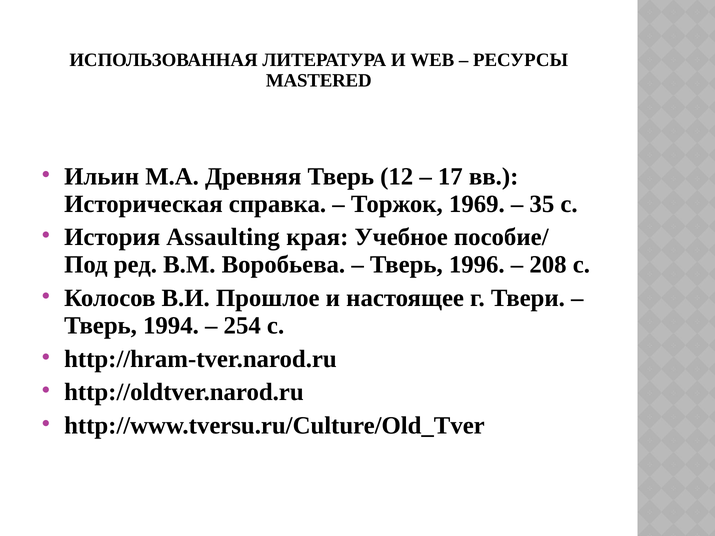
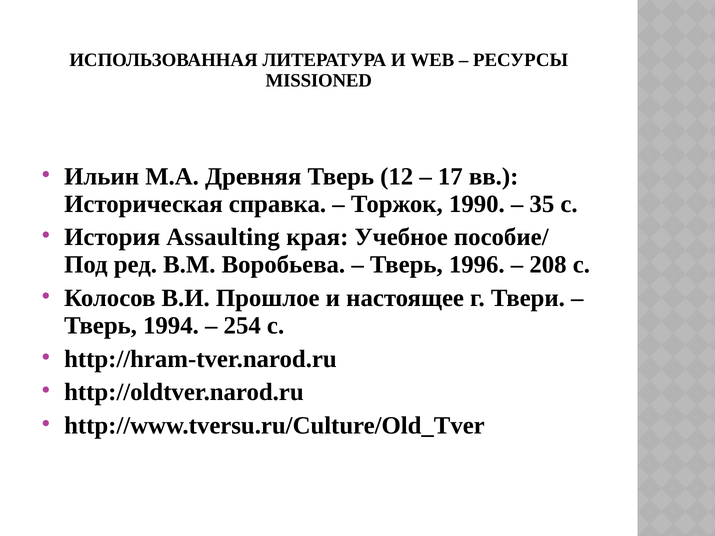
MASTERED: MASTERED -> MISSIONED
1969: 1969 -> 1990
